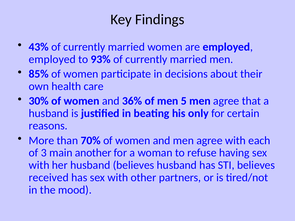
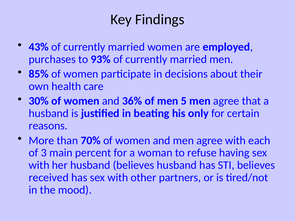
employed at (52, 59): employed -> purchases
another: another -> percent
